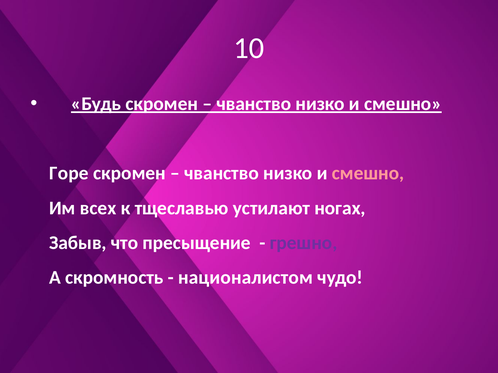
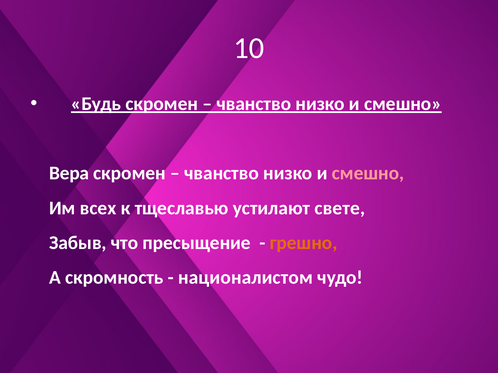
Горе: Горе -> Вера
ногах: ногах -> свете
грешно colour: purple -> orange
